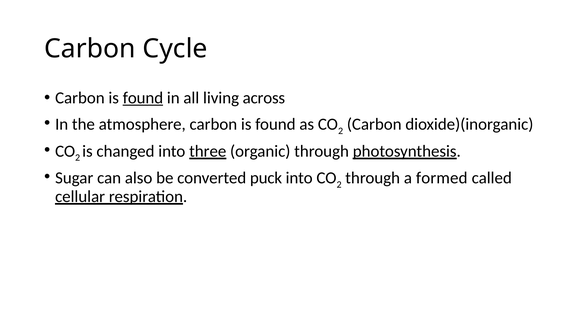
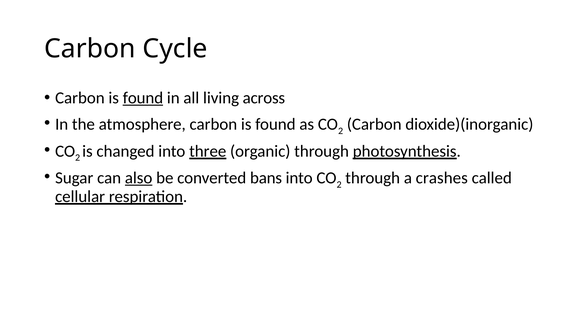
also underline: none -> present
puck: puck -> bans
formed: formed -> crashes
